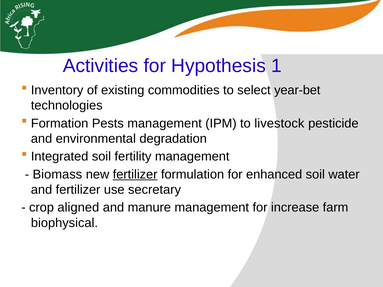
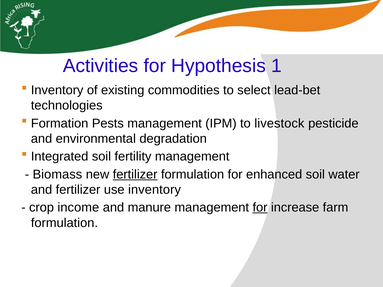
year-bet: year-bet -> lead-bet
use secretary: secretary -> inventory
aligned: aligned -> income
for at (260, 208) underline: none -> present
biophysical at (64, 223): biophysical -> formulation
